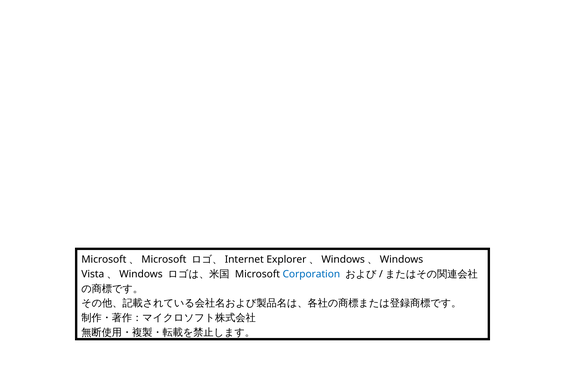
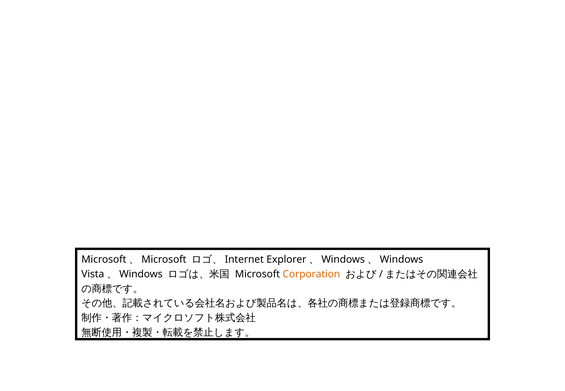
Corporation colour: blue -> orange
